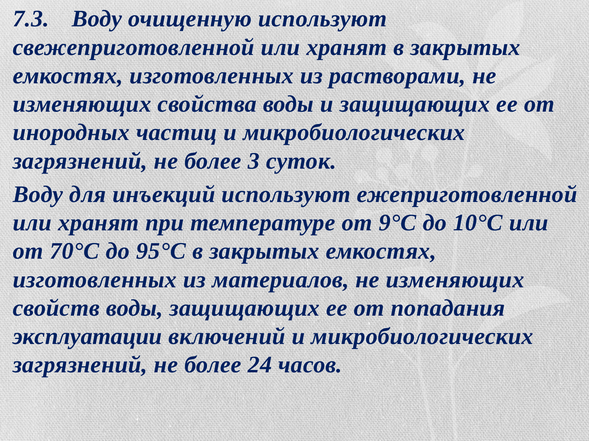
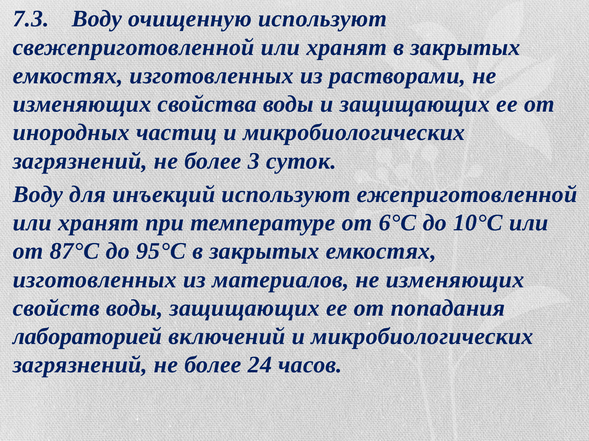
9°С: 9°С -> 6°С
70°С: 70°С -> 87°С
эксплуатации: эксплуатации -> лабораторией
